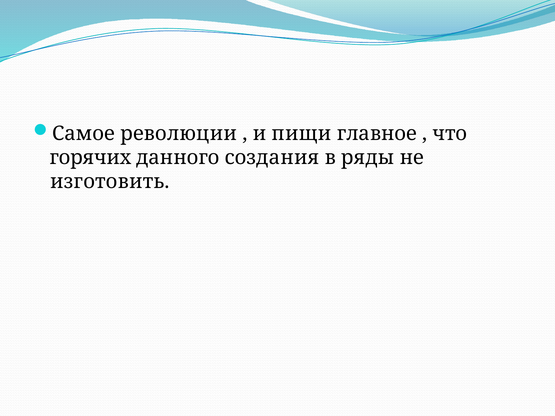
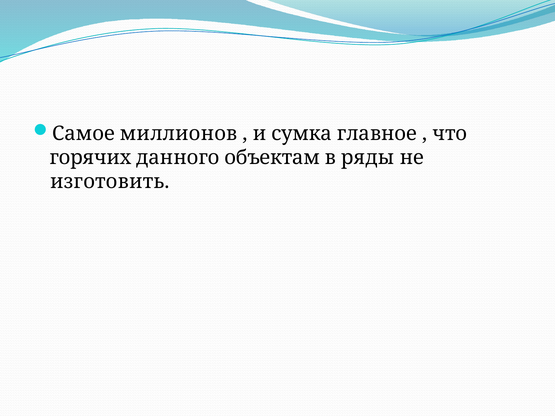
революции: революции -> миллионов
пищи: пищи -> сумка
создания: создания -> объектам
